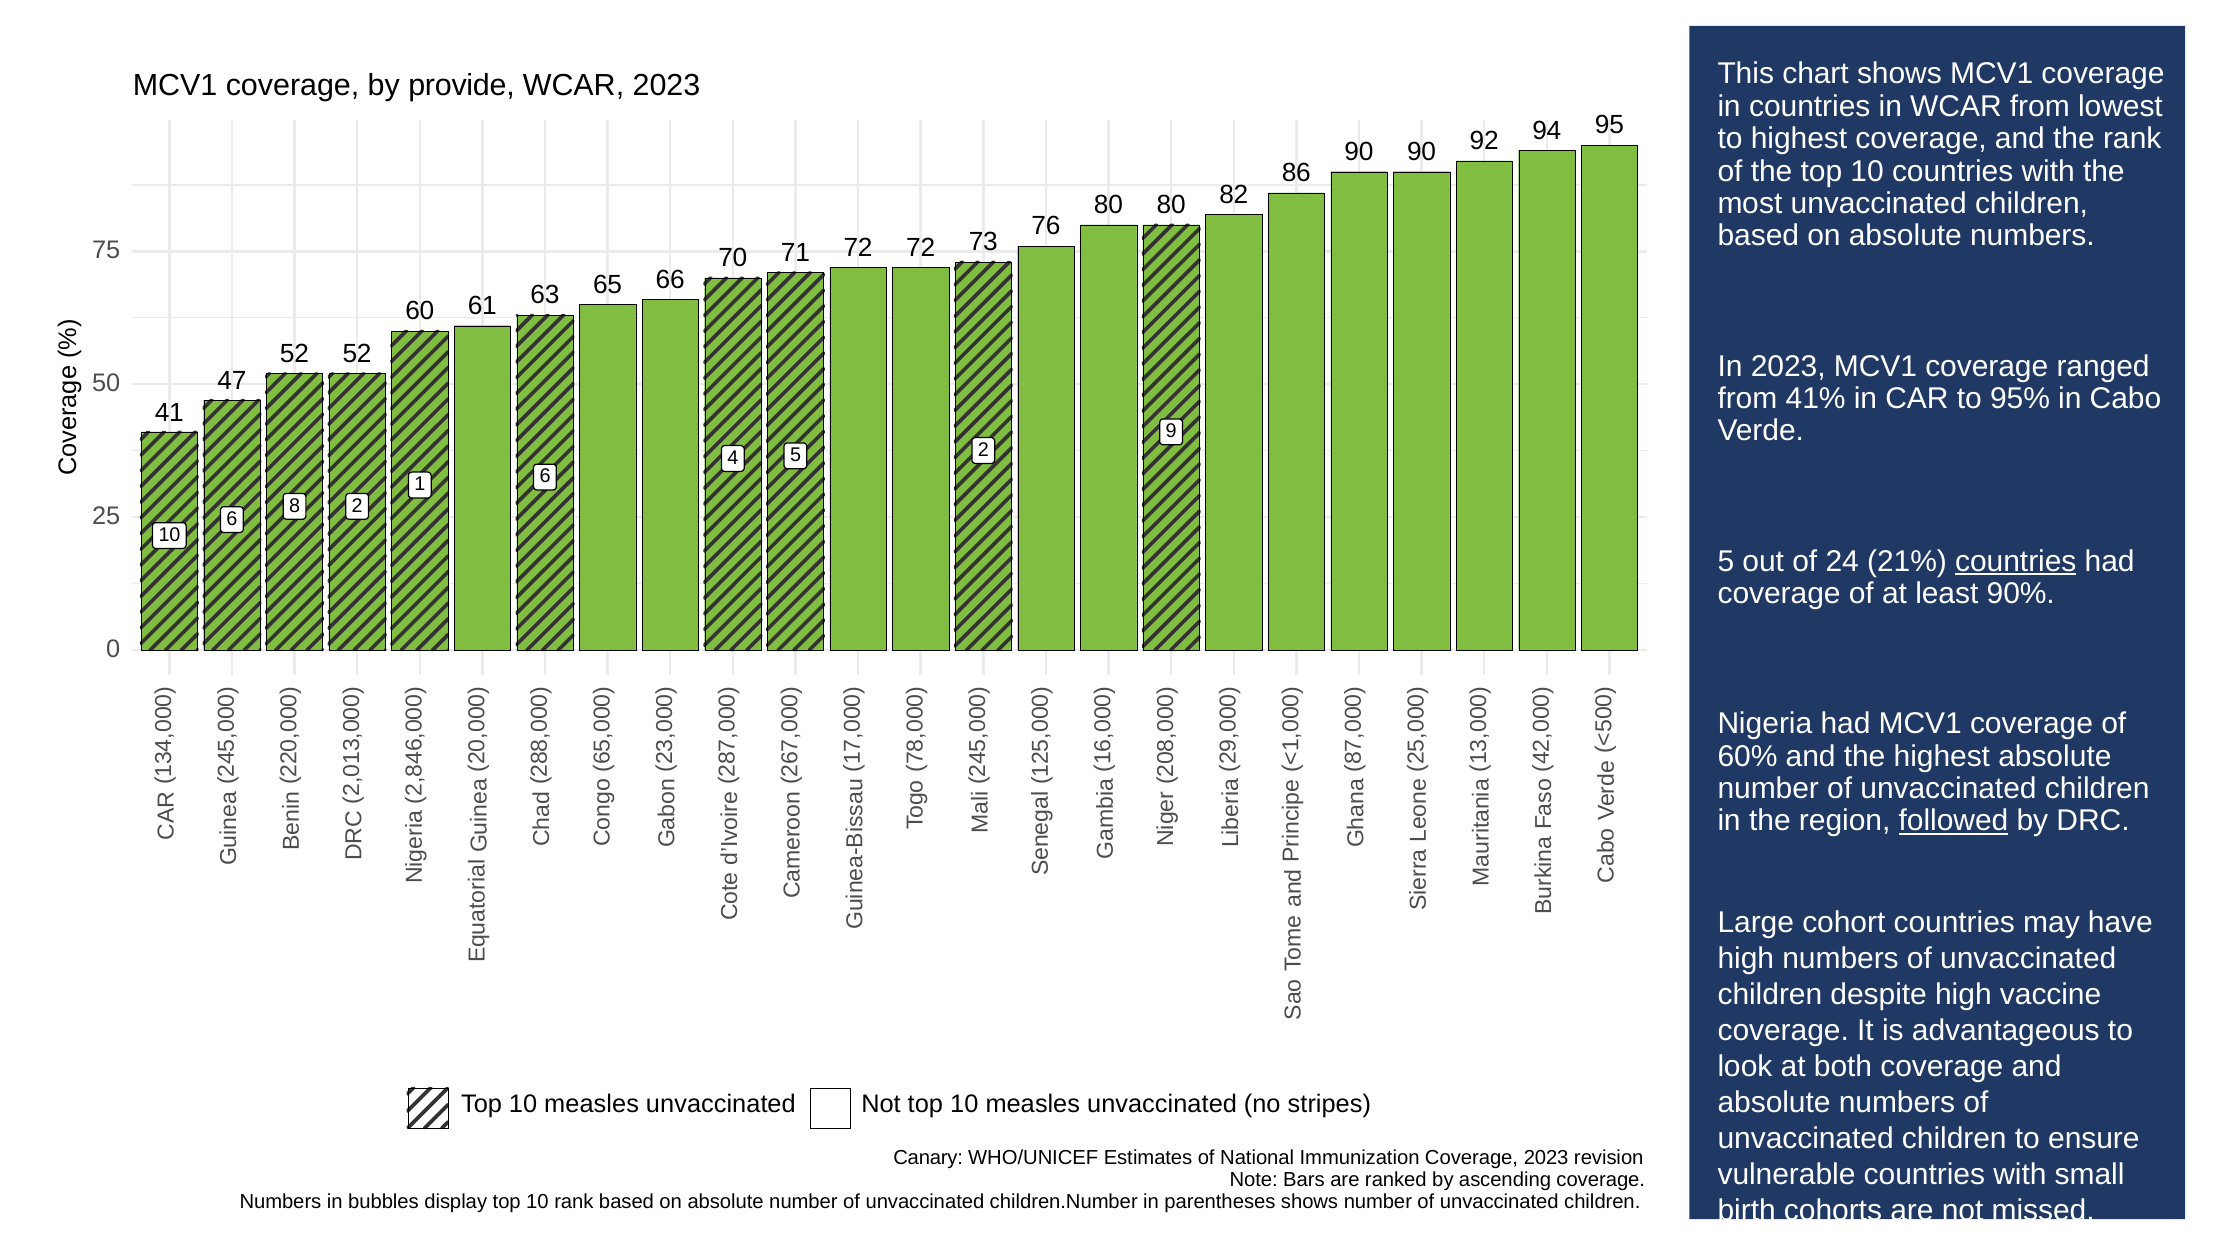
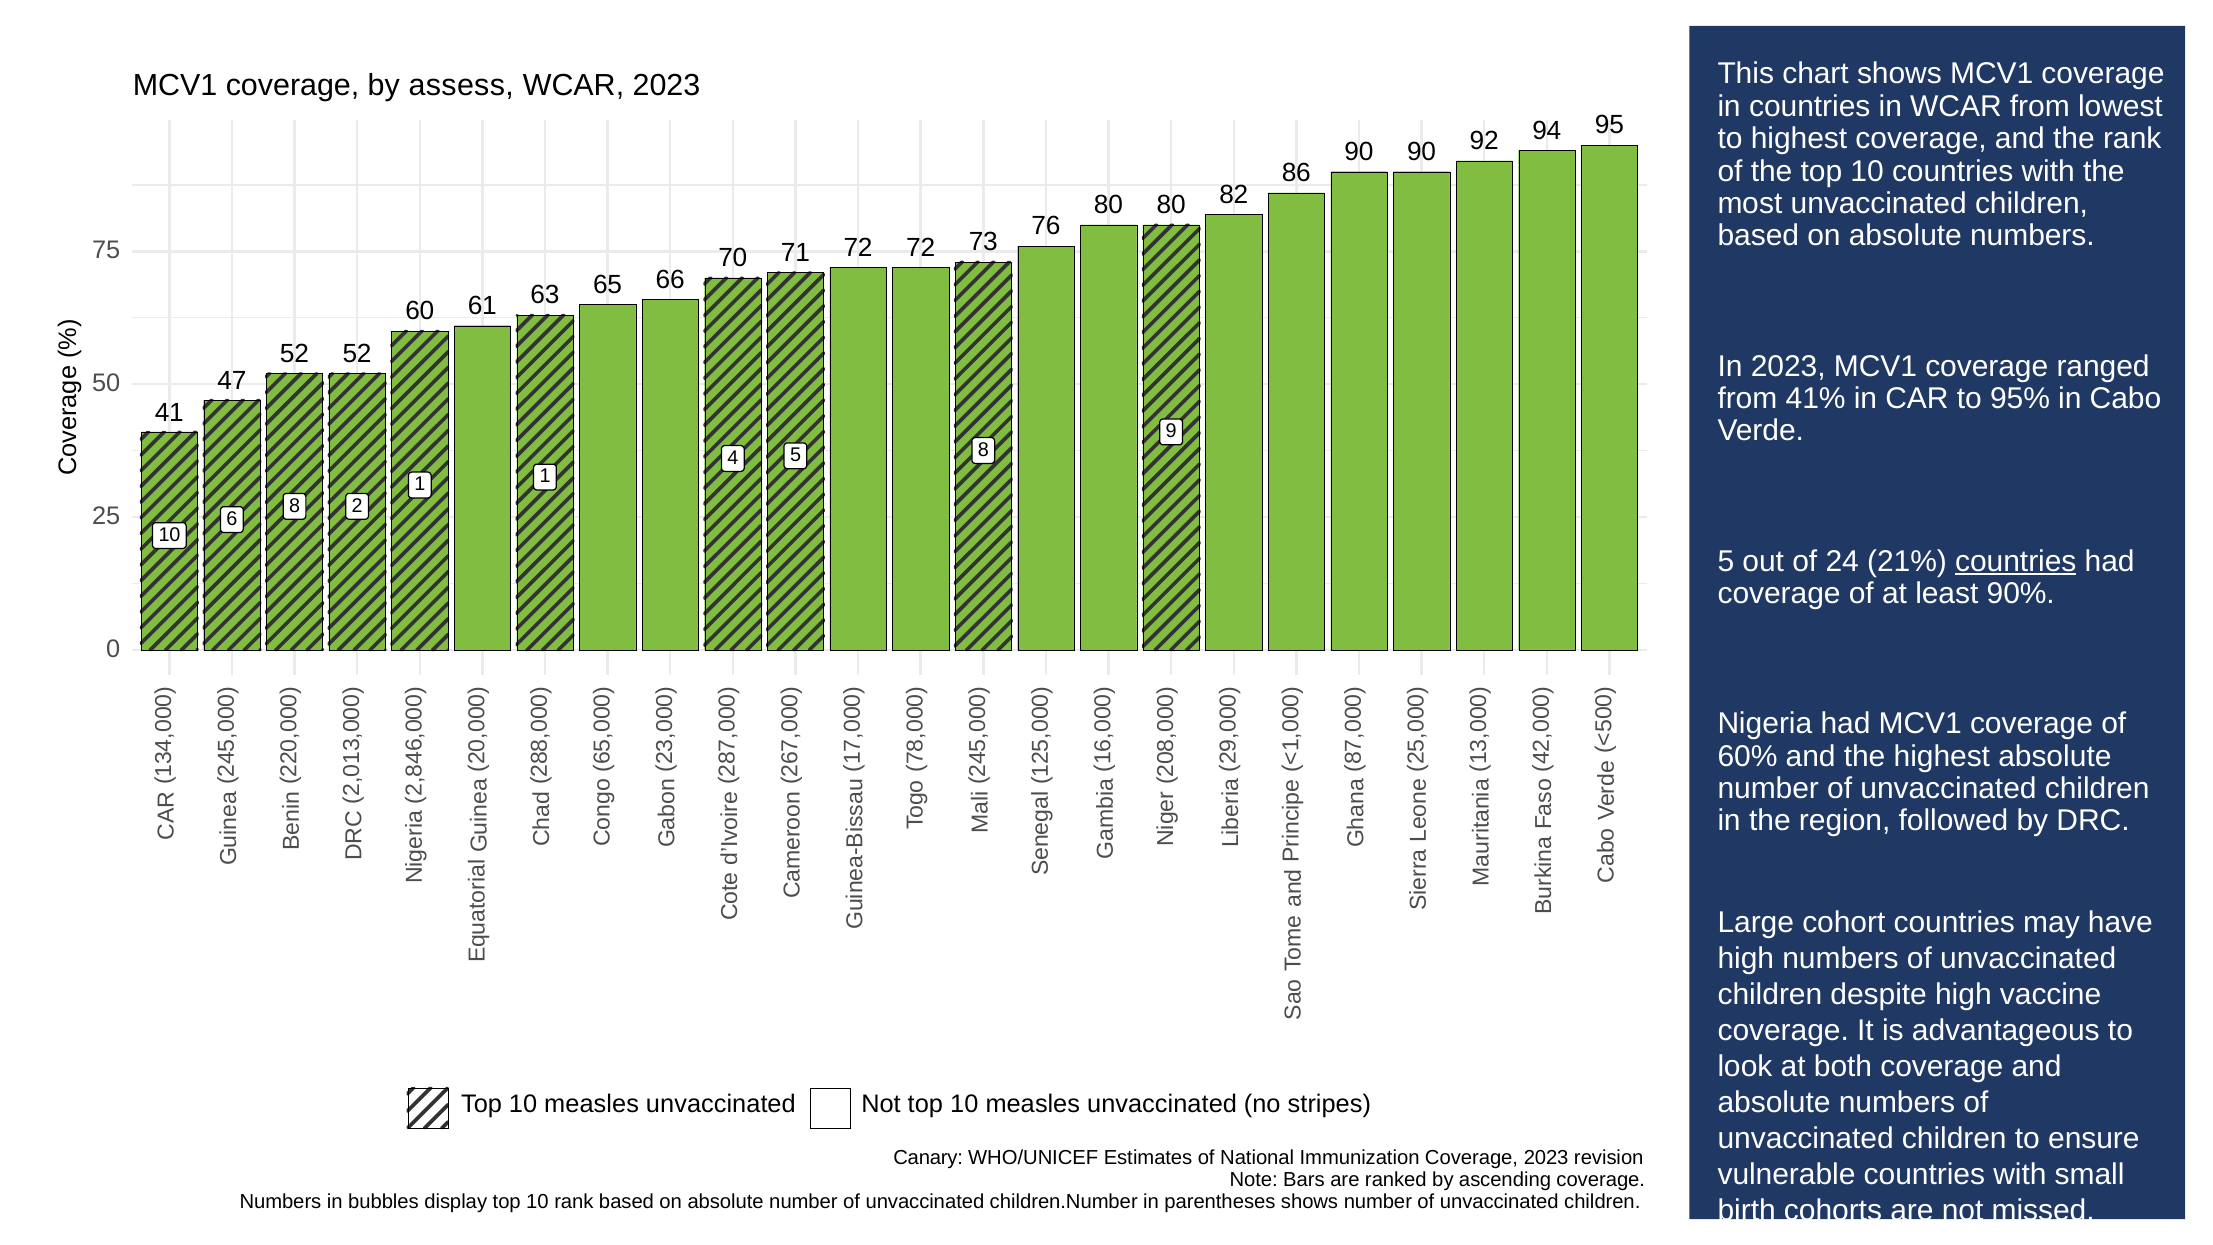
provide: provide -> assess
5 2: 2 -> 8
6 at (545, 476): 6 -> 1
followed underline: present -> none
